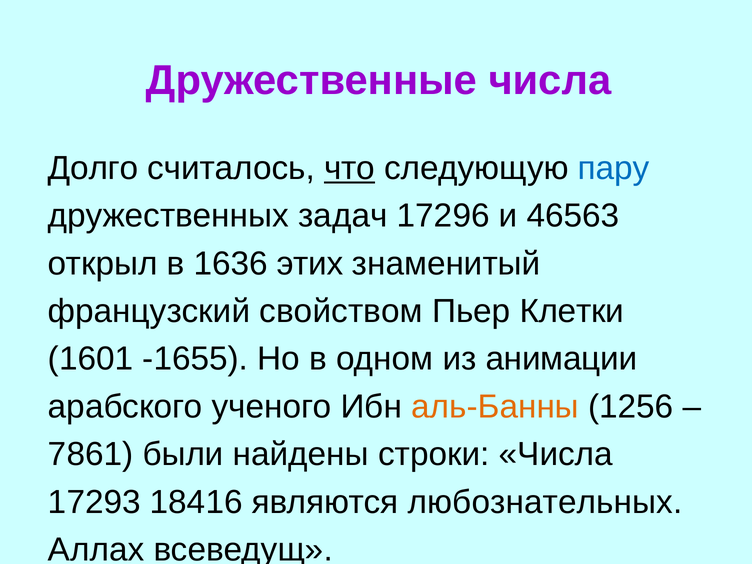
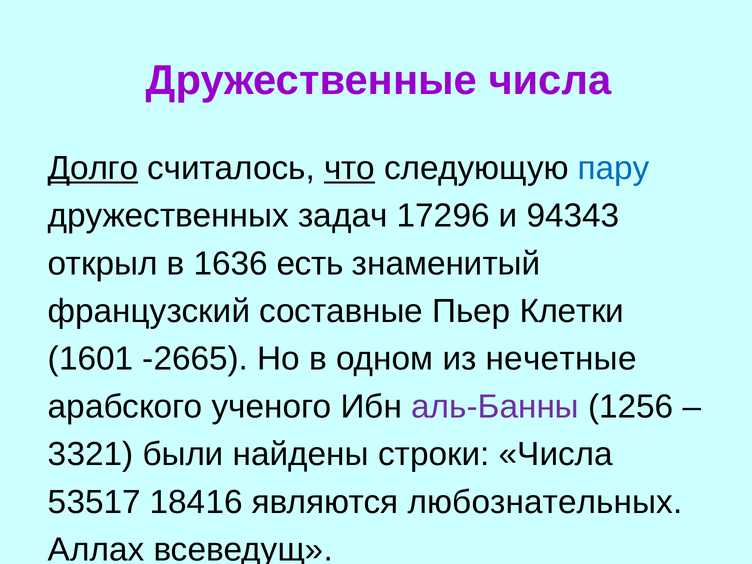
Долго underline: none -> present
46563: 46563 -> 94343
этих: этих -> есть
свойством: свойством -> составные
-1655: -1655 -> -2665
анимации: анимации -> нечетные
аль-Банны colour: orange -> purple
7861: 7861 -> 3321
17293: 17293 -> 53517
